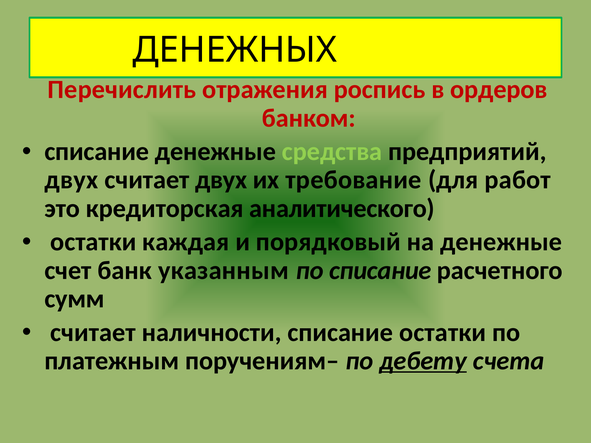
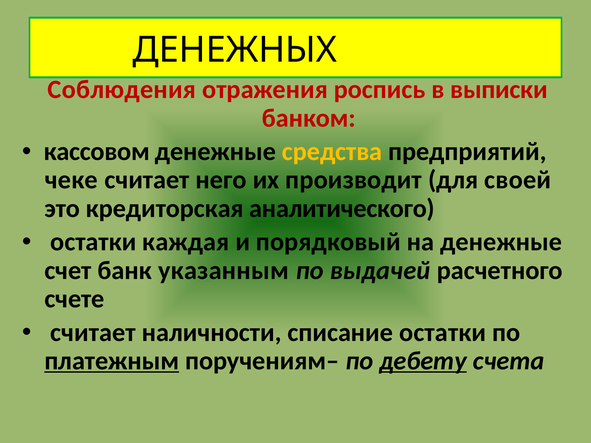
Перечислить: Перечислить -> Соблюдения
ордеров: ордеров -> выписки
списание at (97, 152): списание -> кассовом
средства colour: light green -> yellow
двух at (71, 180): двух -> чеке
считает двух: двух -> него
требование: требование -> производит
работ: работ -> своей
по списание: списание -> выдачей
сумм: сумм -> счете
платежным underline: none -> present
